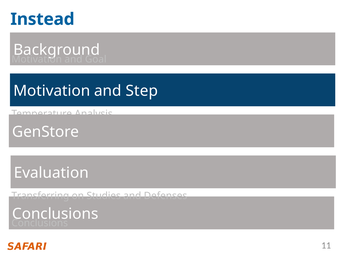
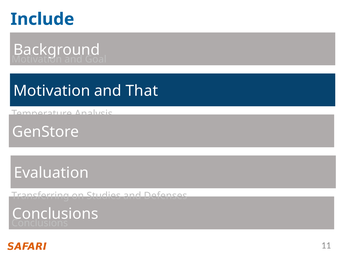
Instead: Instead -> Include
Step: Step -> That
